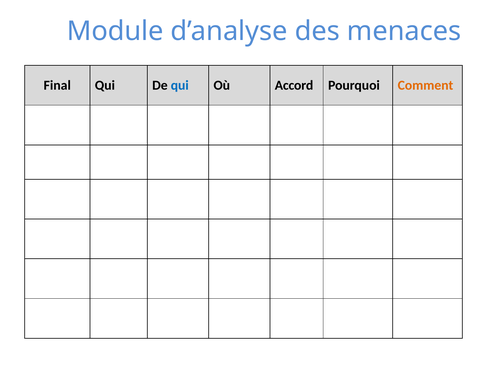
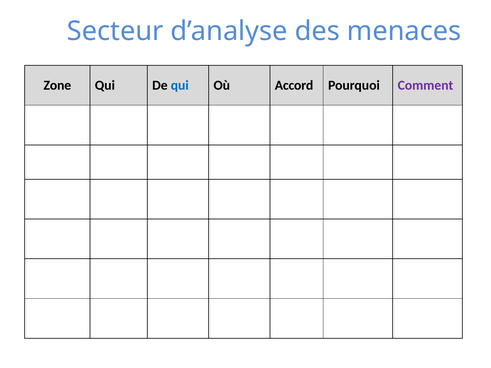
Module: Module -> Secteur
Final: Final -> Zone
Comment colour: orange -> purple
